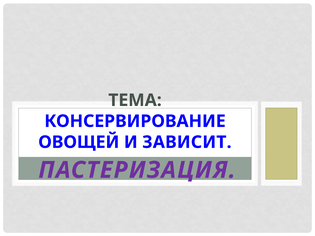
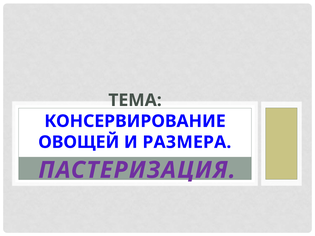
ЗАВИСИТ: ЗАВИСИТ -> РАЗМЕРА
